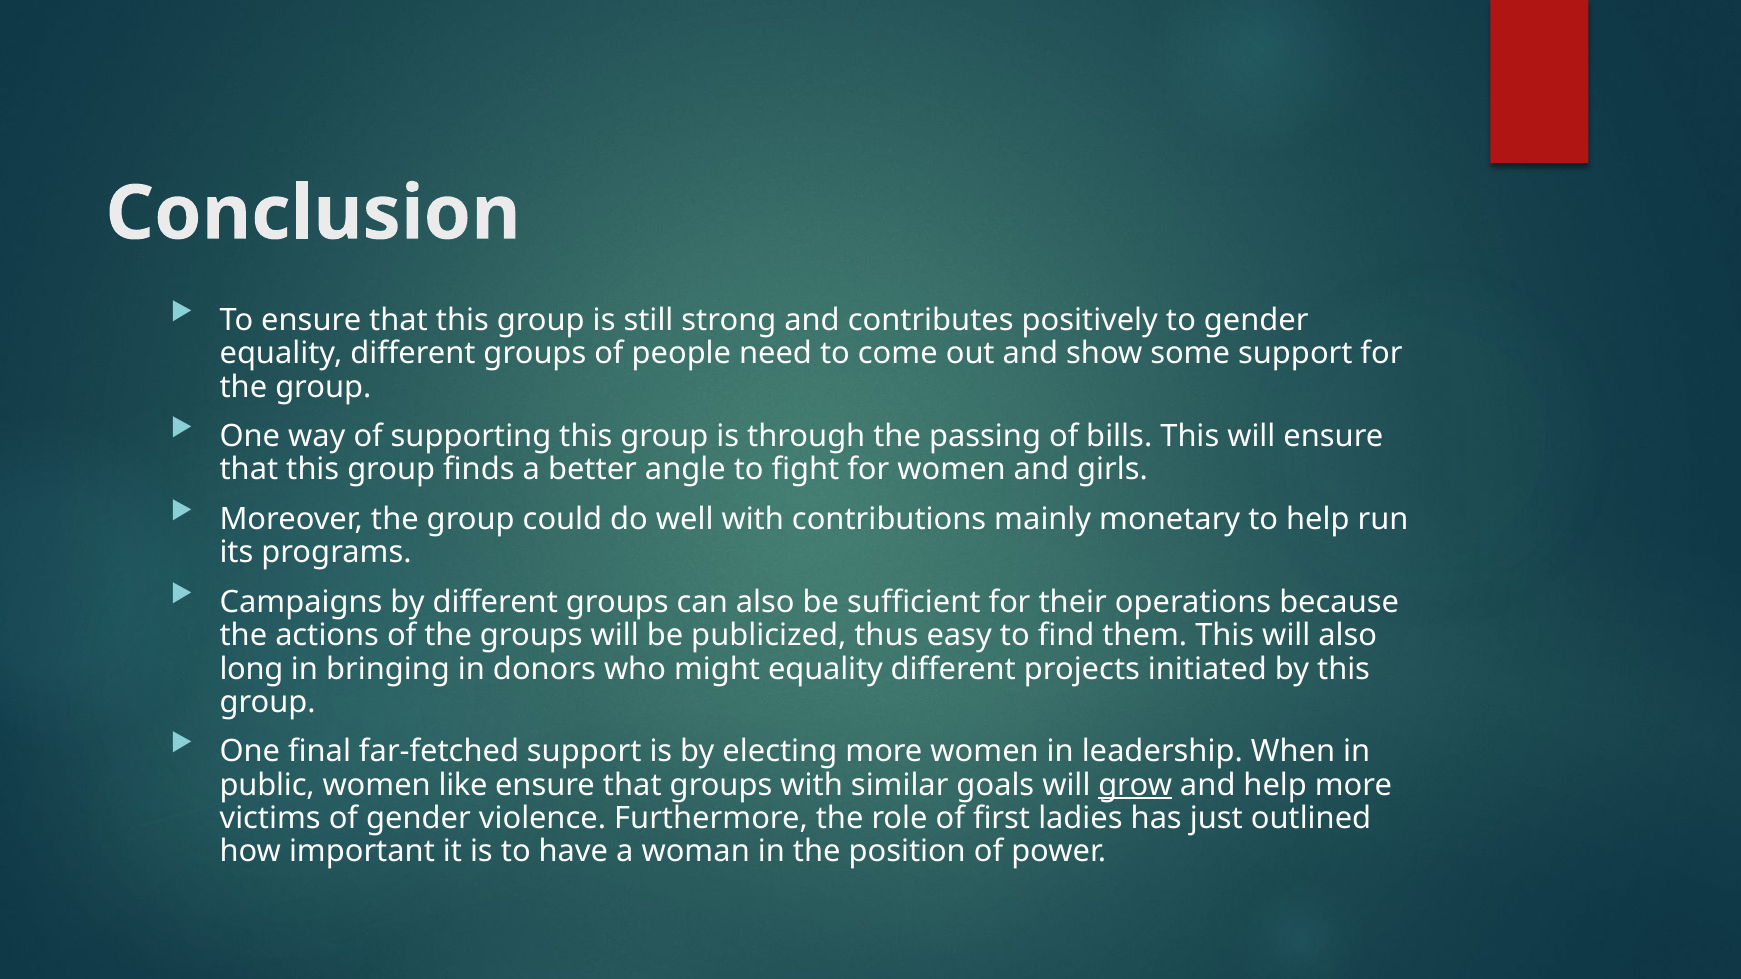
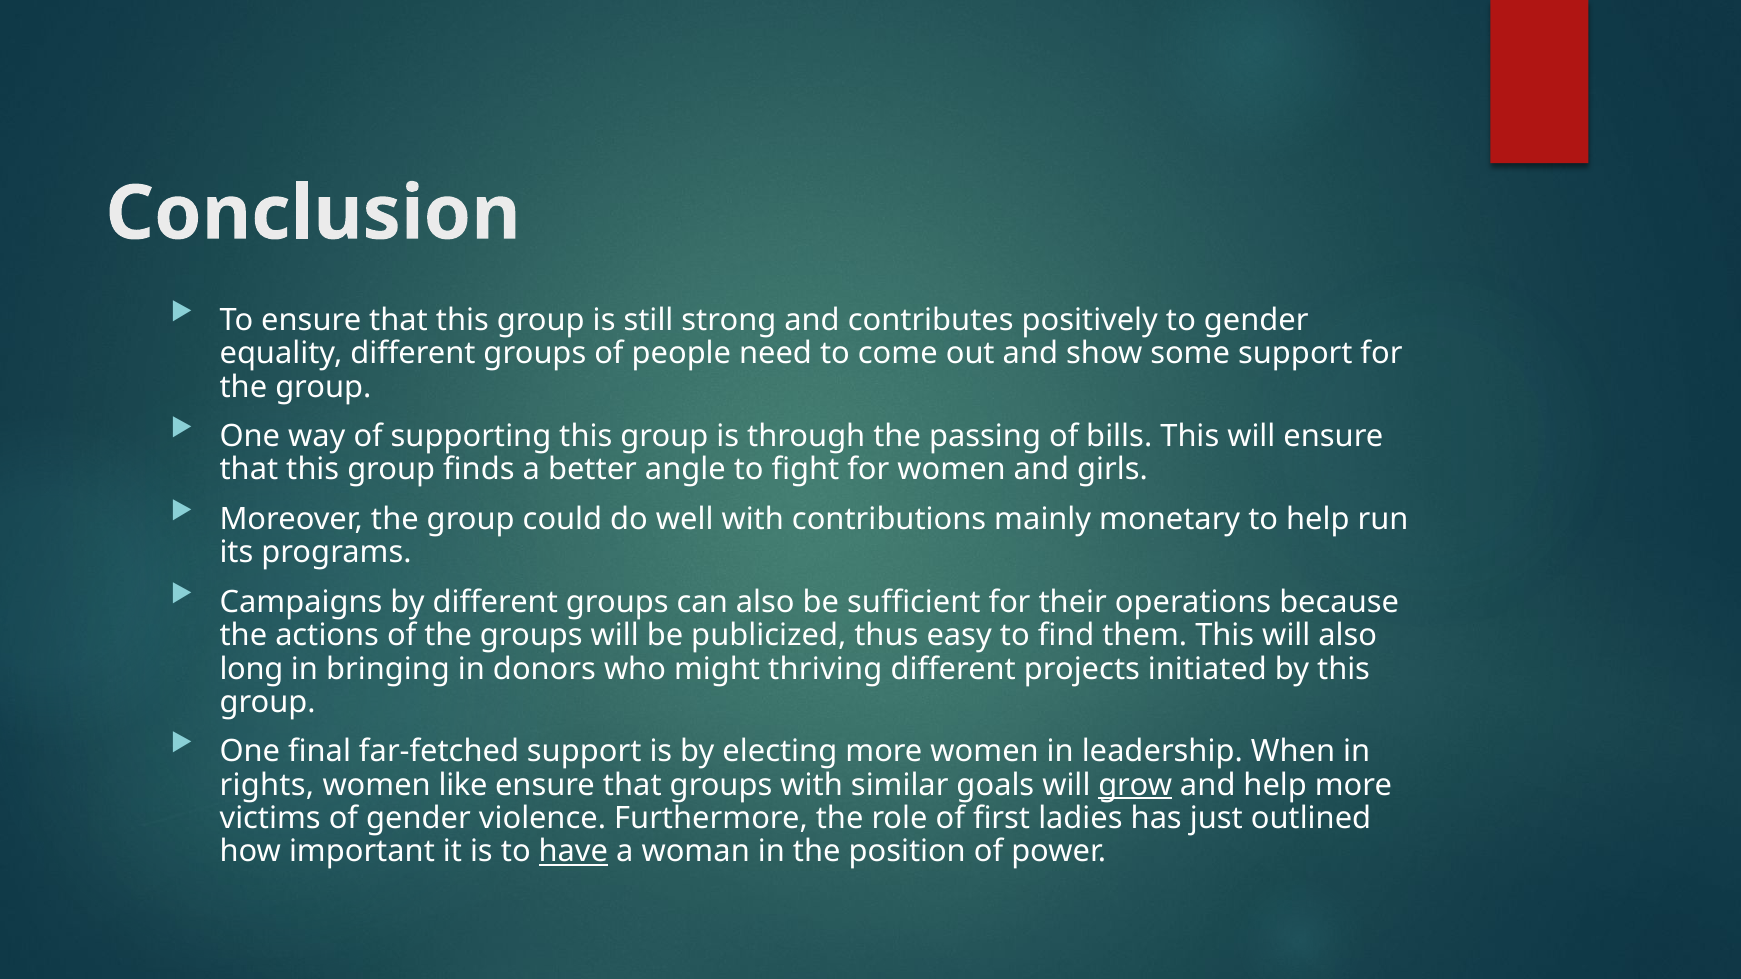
might equality: equality -> thriving
public: public -> rights
have underline: none -> present
